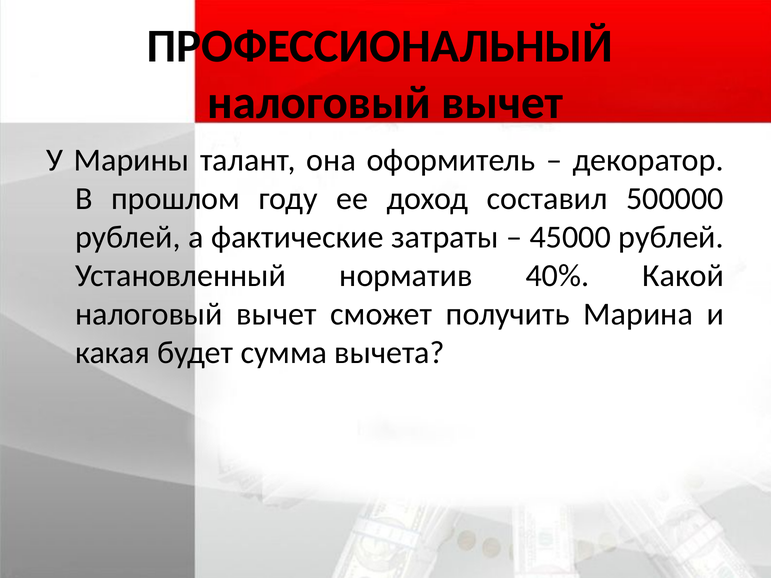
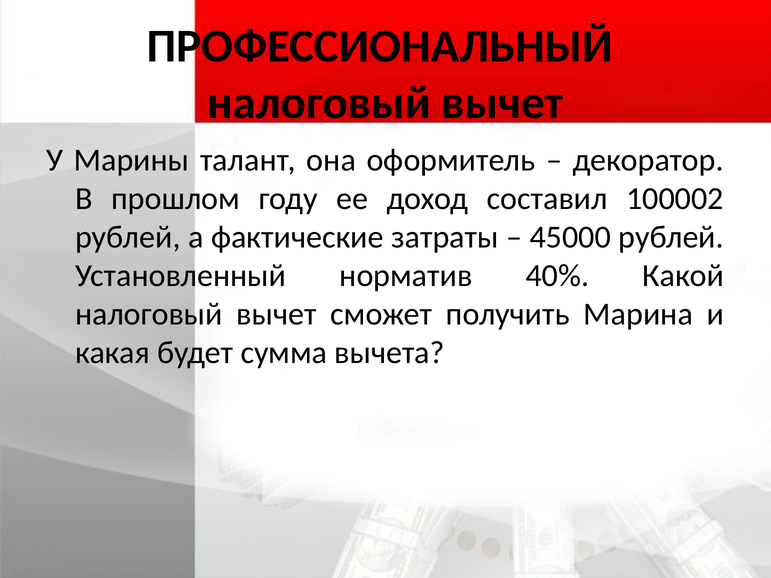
500000: 500000 -> 100002
